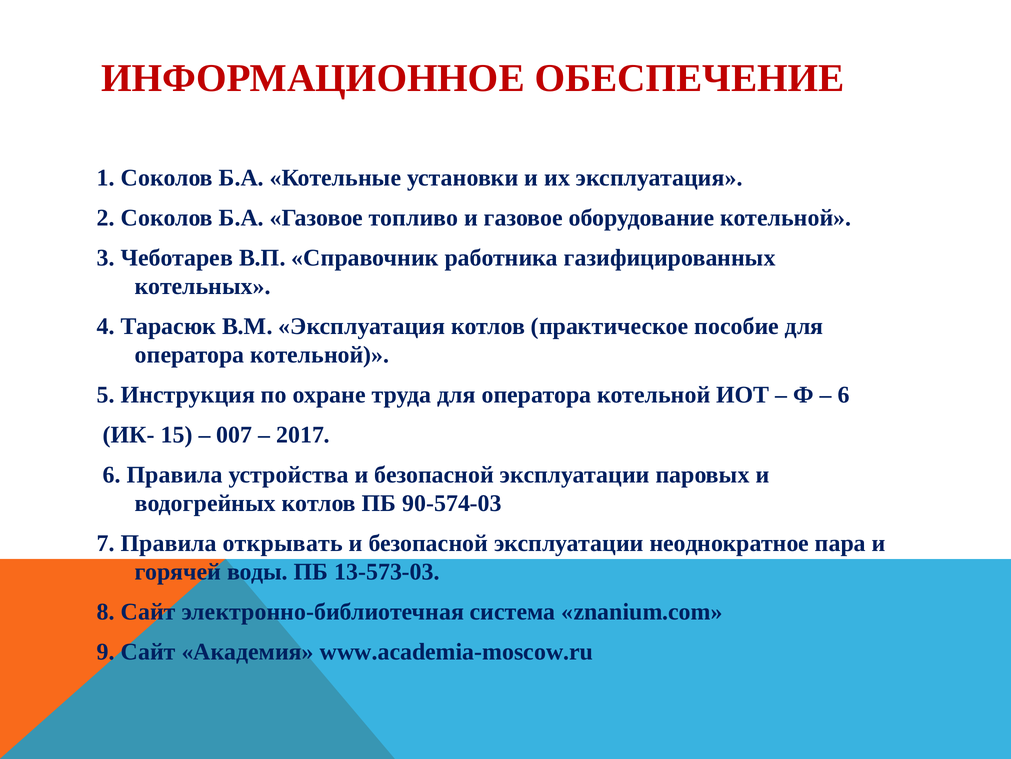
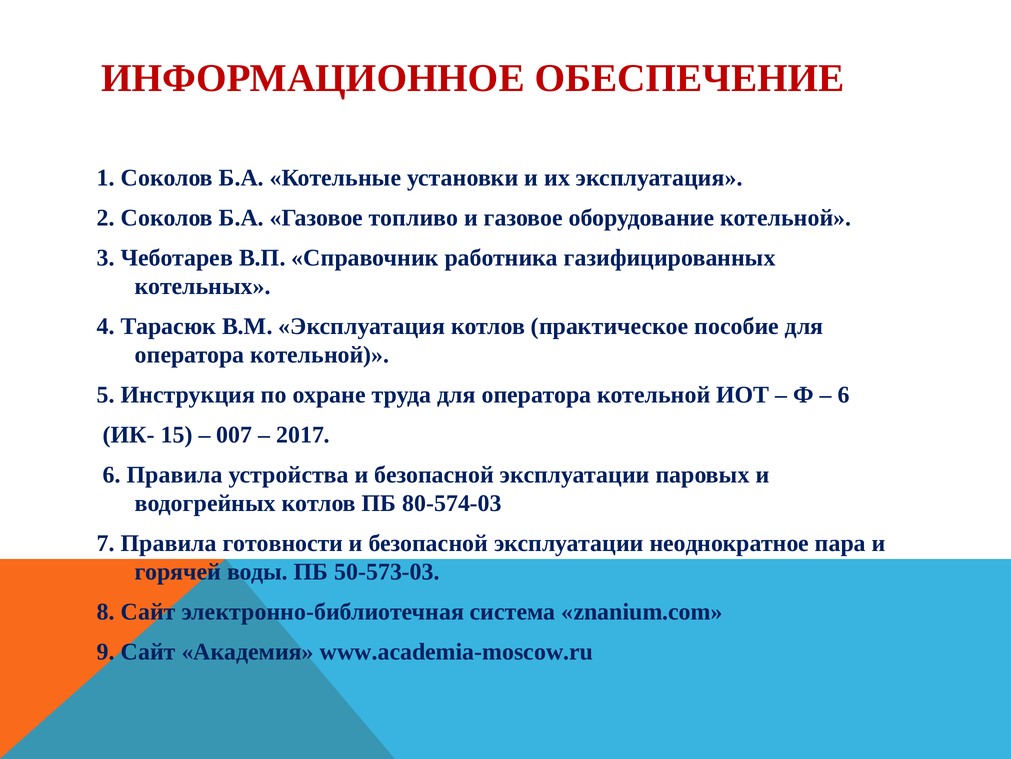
90-574-03: 90-574-03 -> 80-574-03
открывать: открывать -> готовности
13-573-03: 13-573-03 -> 50-573-03
